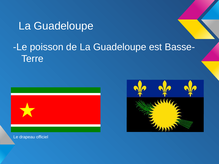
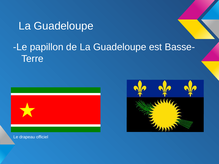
poisson: poisson -> papillon
